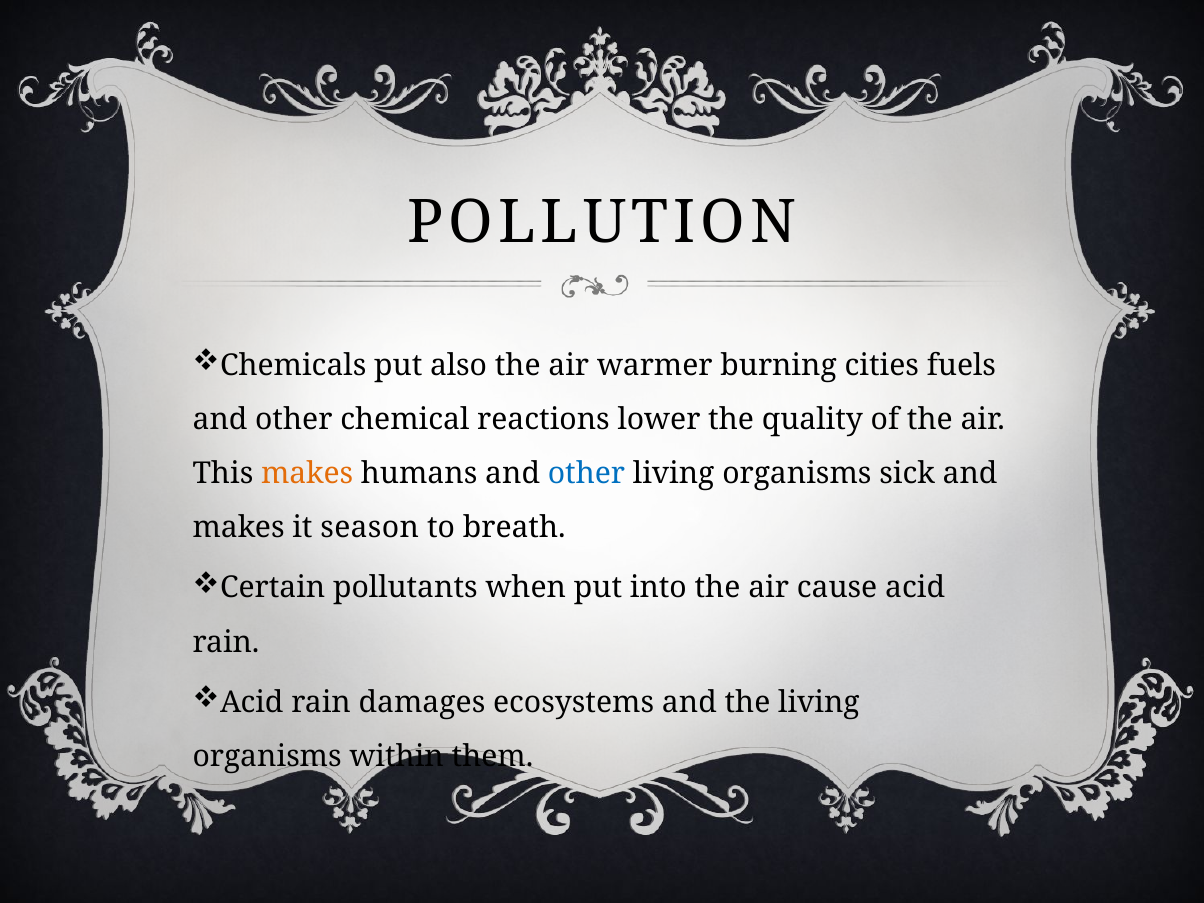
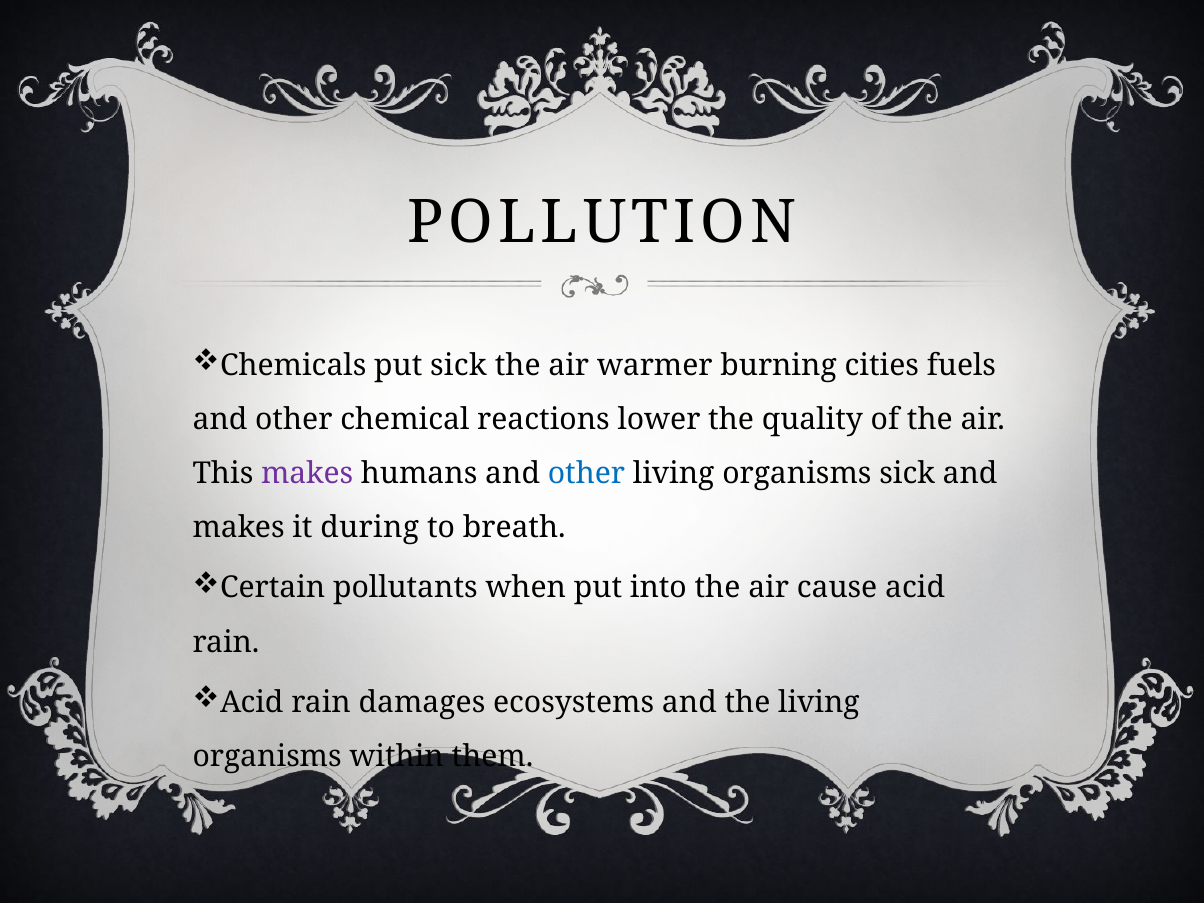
put also: also -> sick
makes at (307, 474) colour: orange -> purple
season: season -> during
